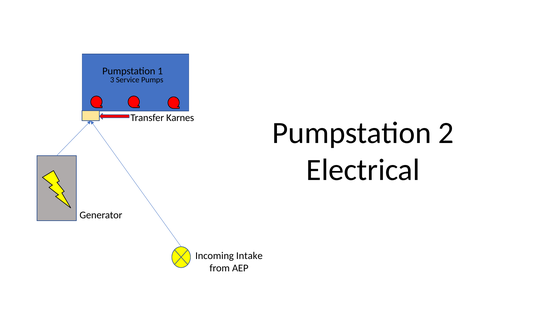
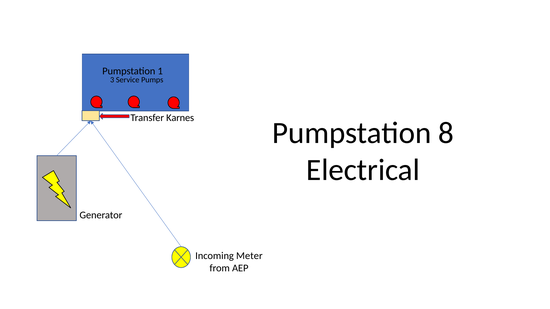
2: 2 -> 8
Intake: Intake -> Meter
